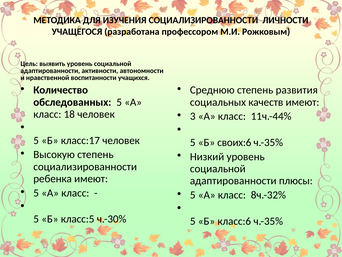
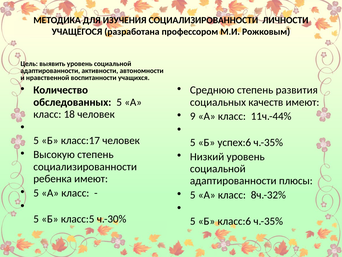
3: 3 -> 9
своих:6: своих:6 -> успех:6
